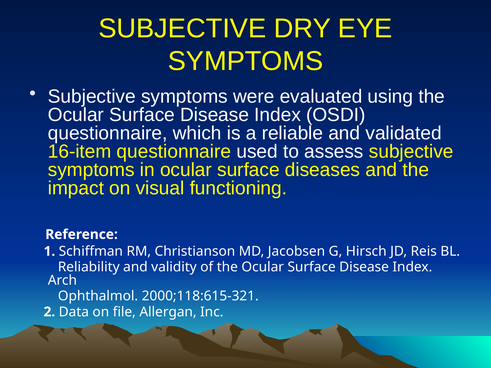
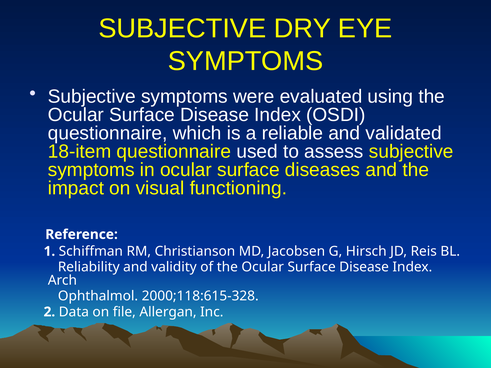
16-item: 16-item -> 18-item
2000;118:615-321: 2000;118:615-321 -> 2000;118:615-328
